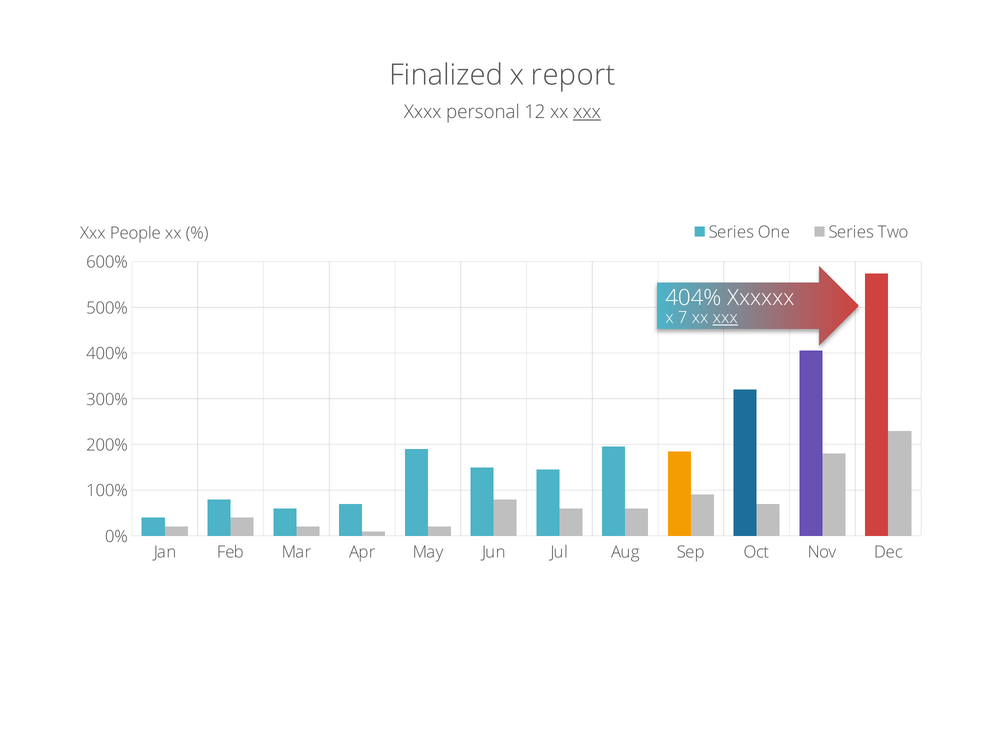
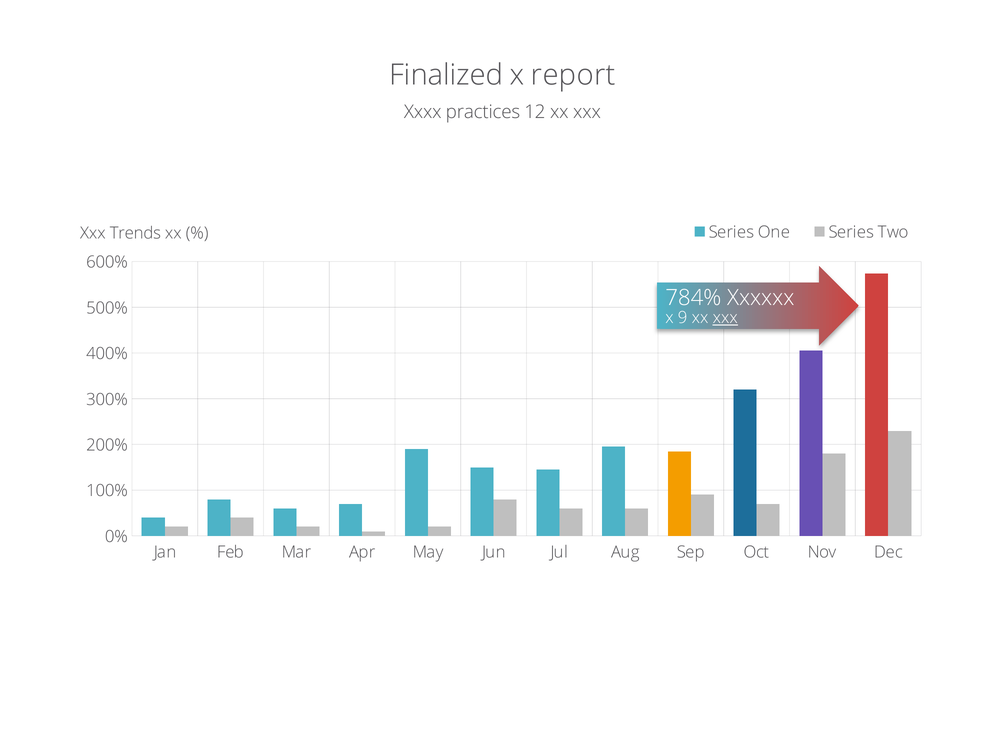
personal: personal -> practices
xxx at (587, 112) underline: present -> none
People: People -> Trends
404%: 404% -> 784%
7: 7 -> 9
